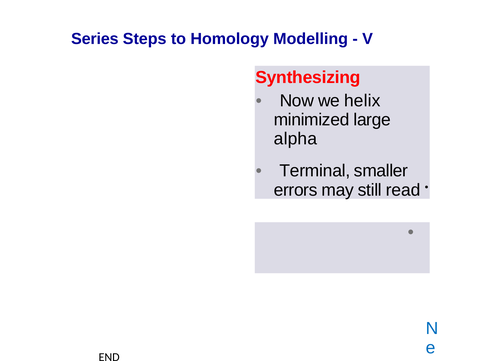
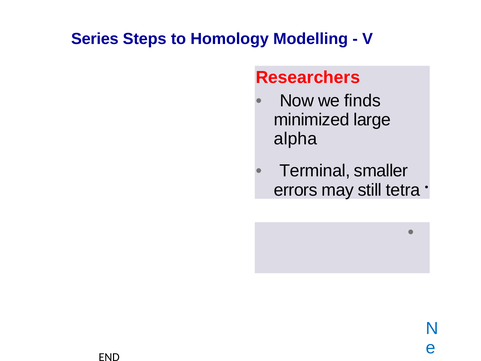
Synthesizing: Synthesizing -> Researchers
helix: helix -> finds
read: read -> tetra
